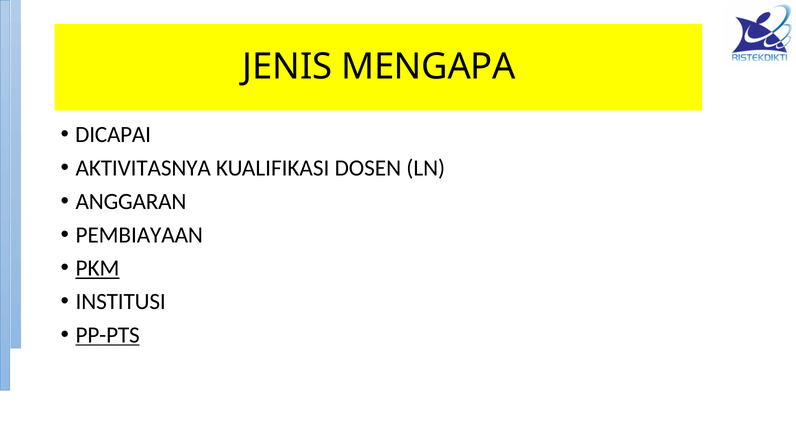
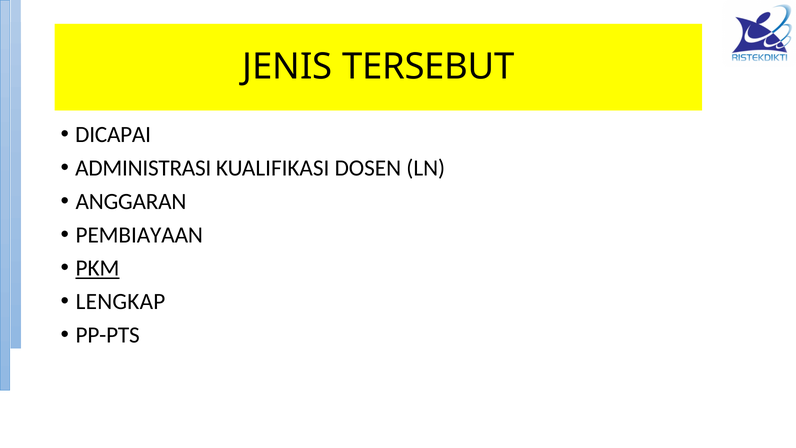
MENGAPA: MENGAPA -> TERSEBUT
AKTIVITASNYA: AKTIVITASNYA -> ADMINISTRASI
INSTITUSI: INSTITUSI -> LENGKAP
PP-PTS underline: present -> none
